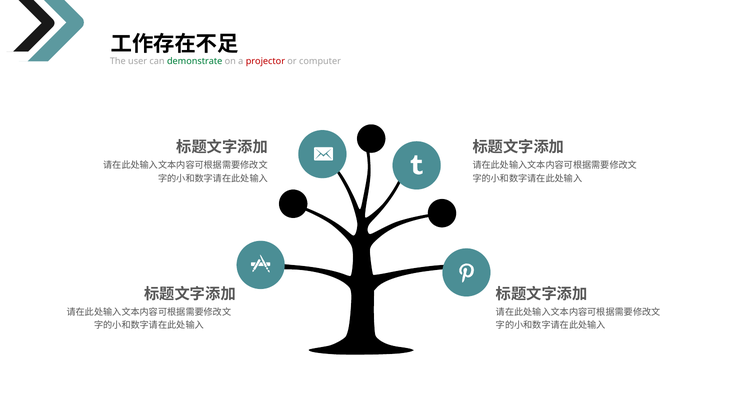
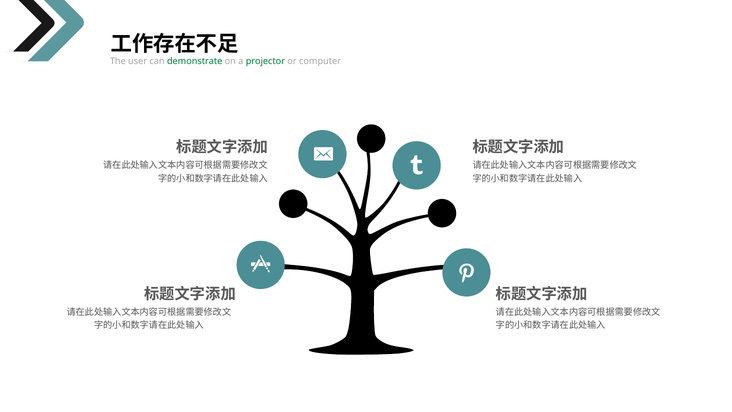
projector colour: red -> green
